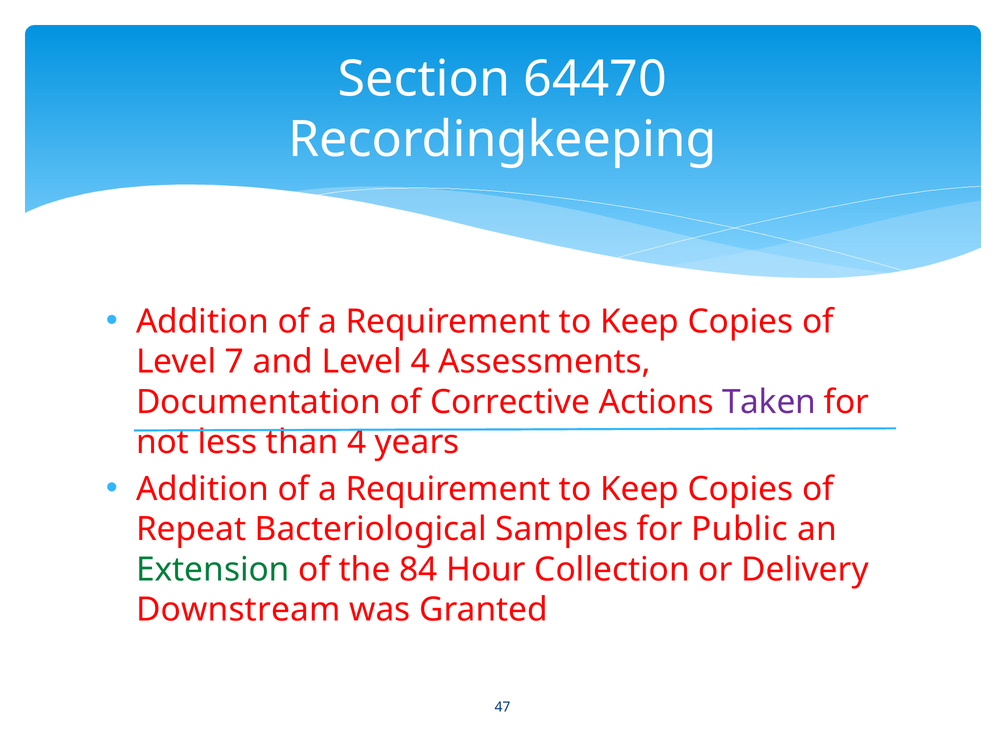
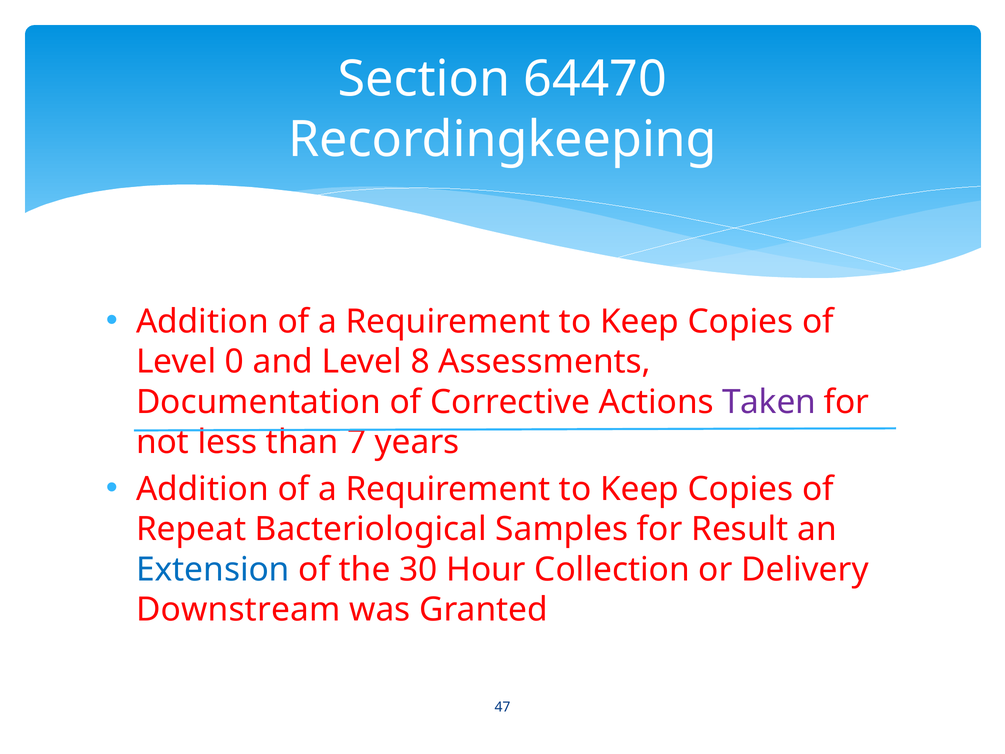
7: 7 -> 0
Level 4: 4 -> 8
than 4: 4 -> 7
Public: Public -> Result
Extension colour: green -> blue
84: 84 -> 30
